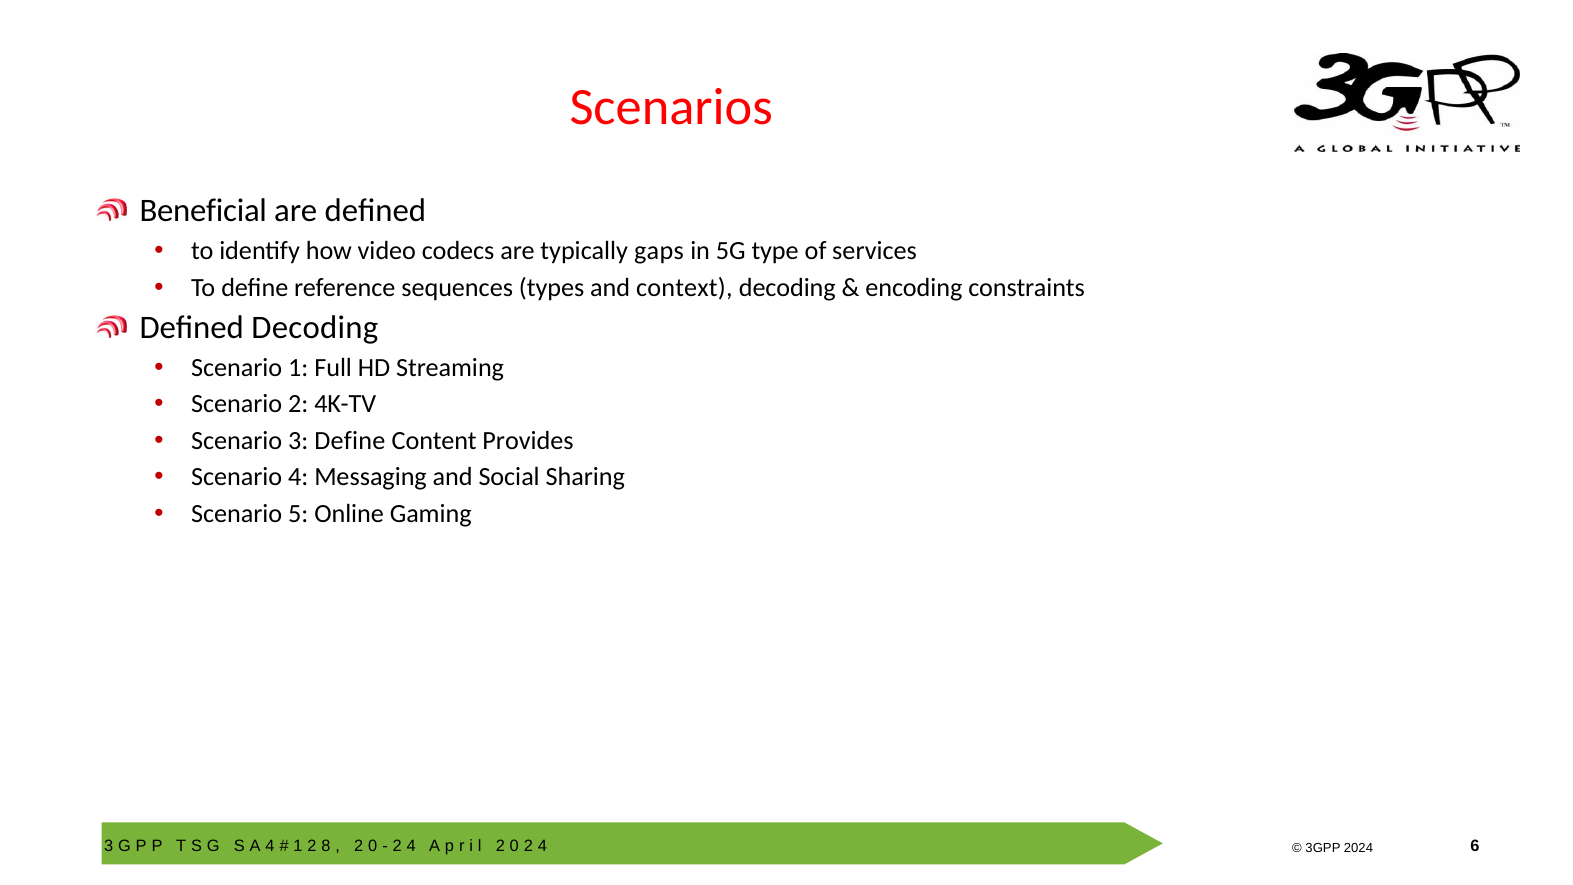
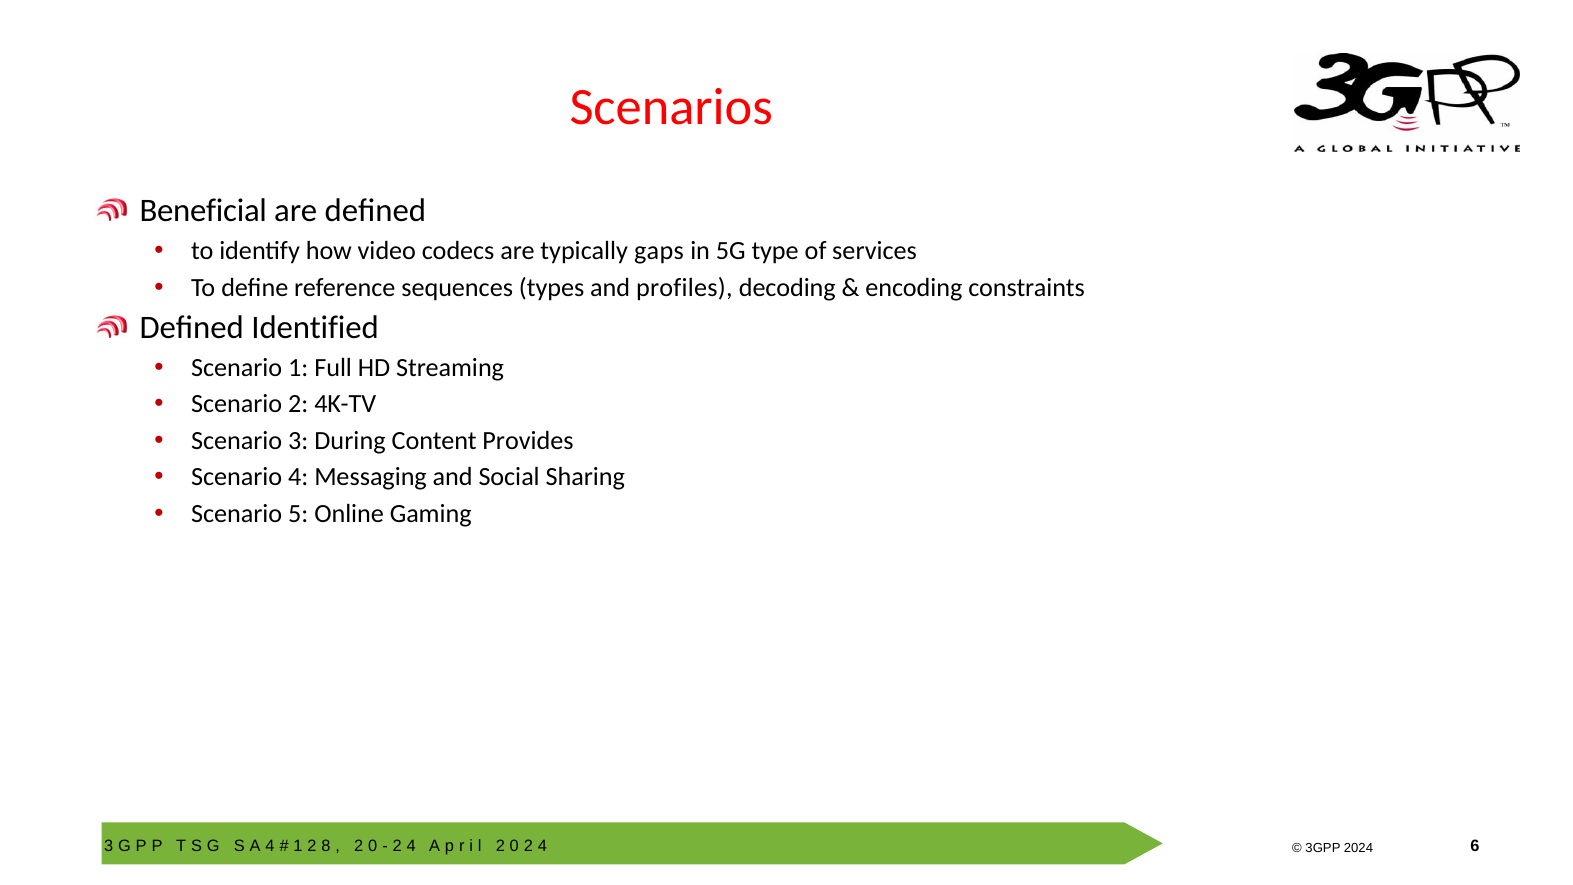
context: context -> profiles
Defined Decoding: Decoding -> Identified
3 Define: Define -> During
